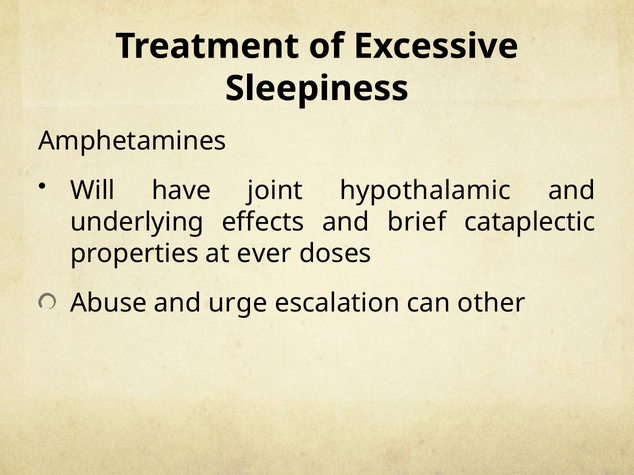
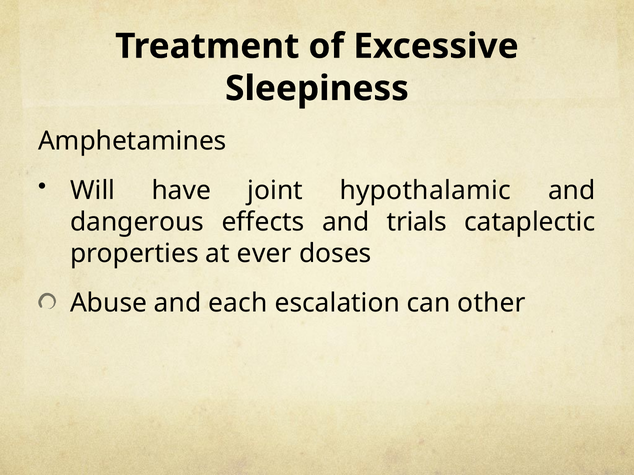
underlying: underlying -> dangerous
brief: brief -> trials
urge: urge -> each
